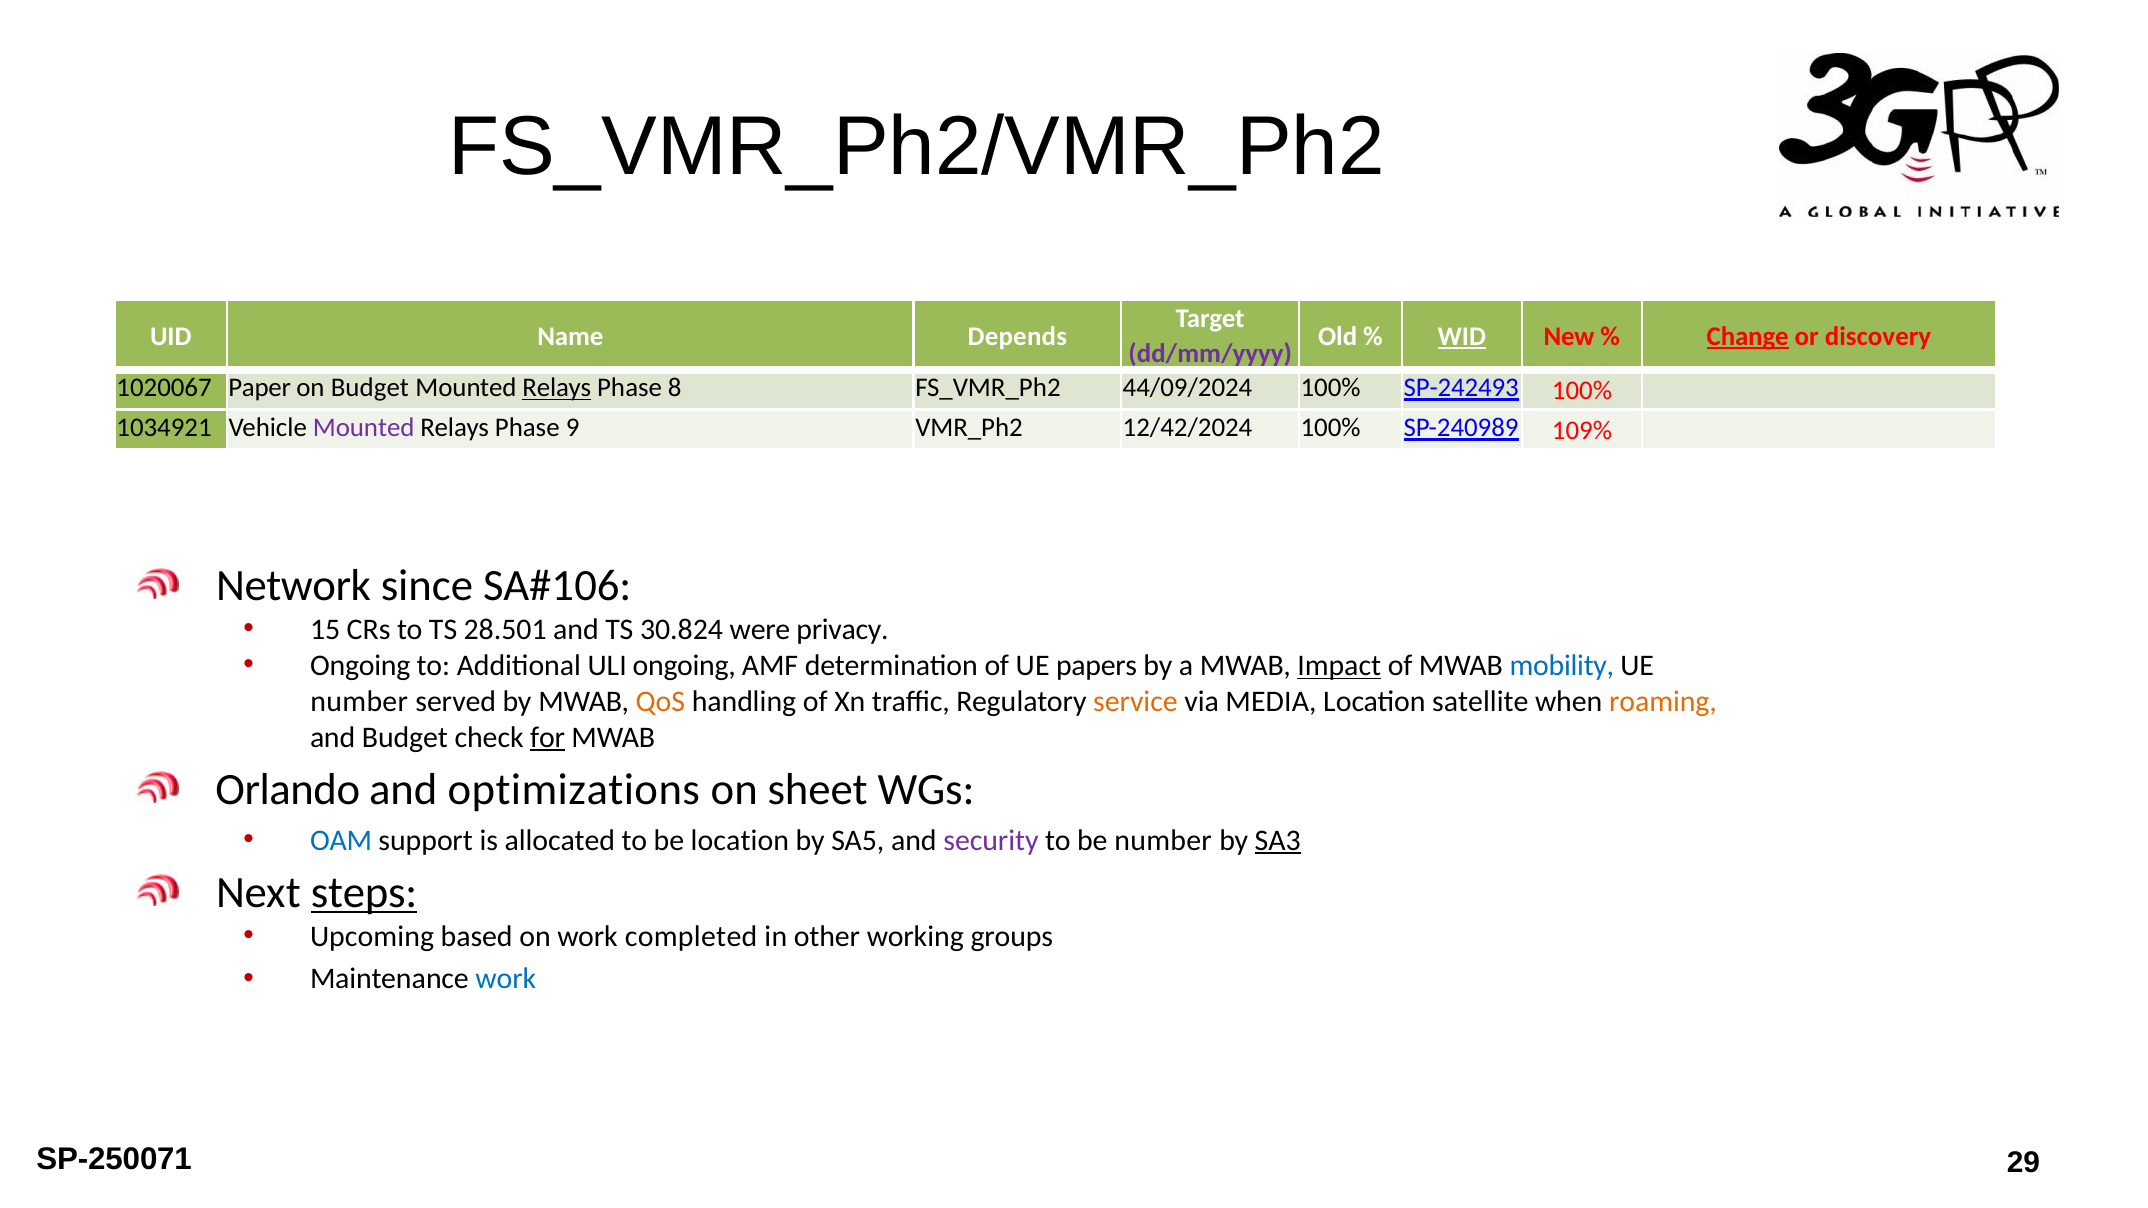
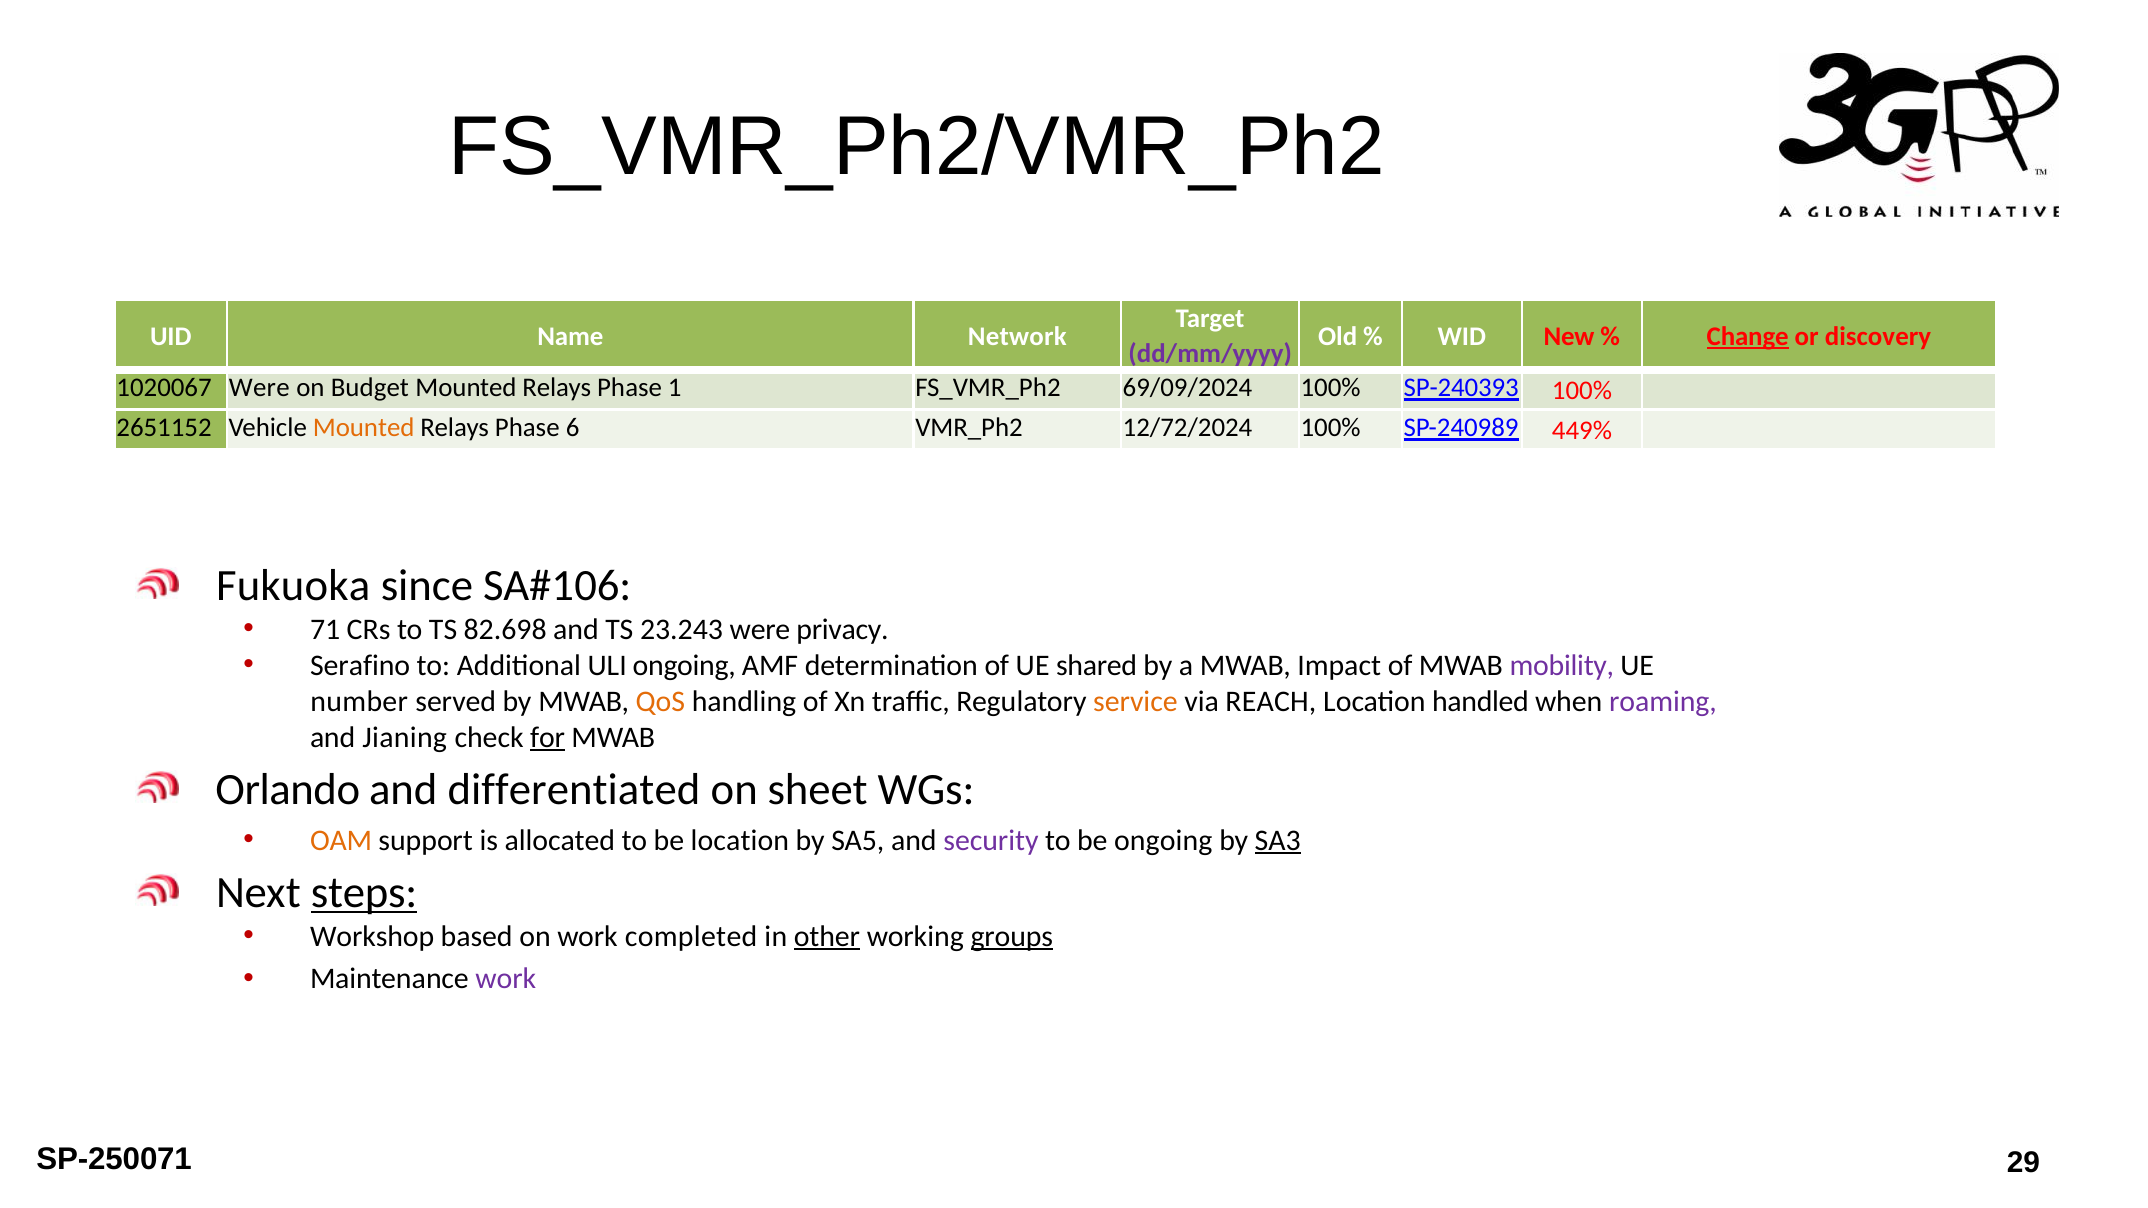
Depends: Depends -> Network
WID underline: present -> none
1020067 Paper: Paper -> Were
Relays at (557, 388) underline: present -> none
8: 8 -> 1
44/09/2024: 44/09/2024 -> 69/09/2024
SP-242493: SP-242493 -> SP-240393
1034921: 1034921 -> 2651152
Mounted at (364, 428) colour: purple -> orange
9: 9 -> 6
12/42/2024: 12/42/2024 -> 12/72/2024
109%: 109% -> 449%
Network: Network -> Fukuoka
15: 15 -> 71
28.501: 28.501 -> 82.698
30.824: 30.824 -> 23.243
Ongoing at (360, 666): Ongoing -> Serafino
papers: papers -> shared
Impact underline: present -> none
mobility colour: blue -> purple
MEDIA: MEDIA -> REACH
satellite: satellite -> handled
roaming colour: orange -> purple
and Budget: Budget -> Jianing
optimizations: optimizations -> differentiated
OAM colour: blue -> orange
be number: number -> ongoing
Upcoming: Upcoming -> Workshop
other underline: none -> present
groups underline: none -> present
work at (506, 979) colour: blue -> purple
